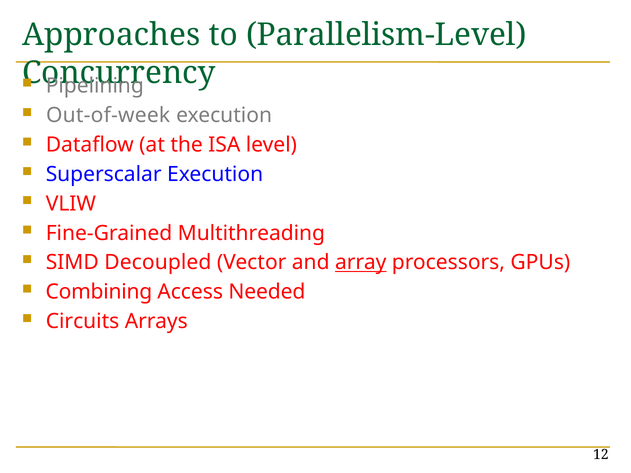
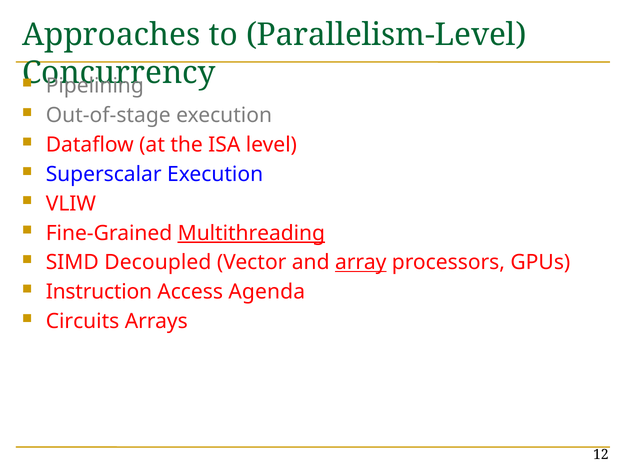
Out-of-week: Out-of-week -> Out-of-stage
Multithreading underline: none -> present
Combining: Combining -> Instruction
Needed: Needed -> Agenda
